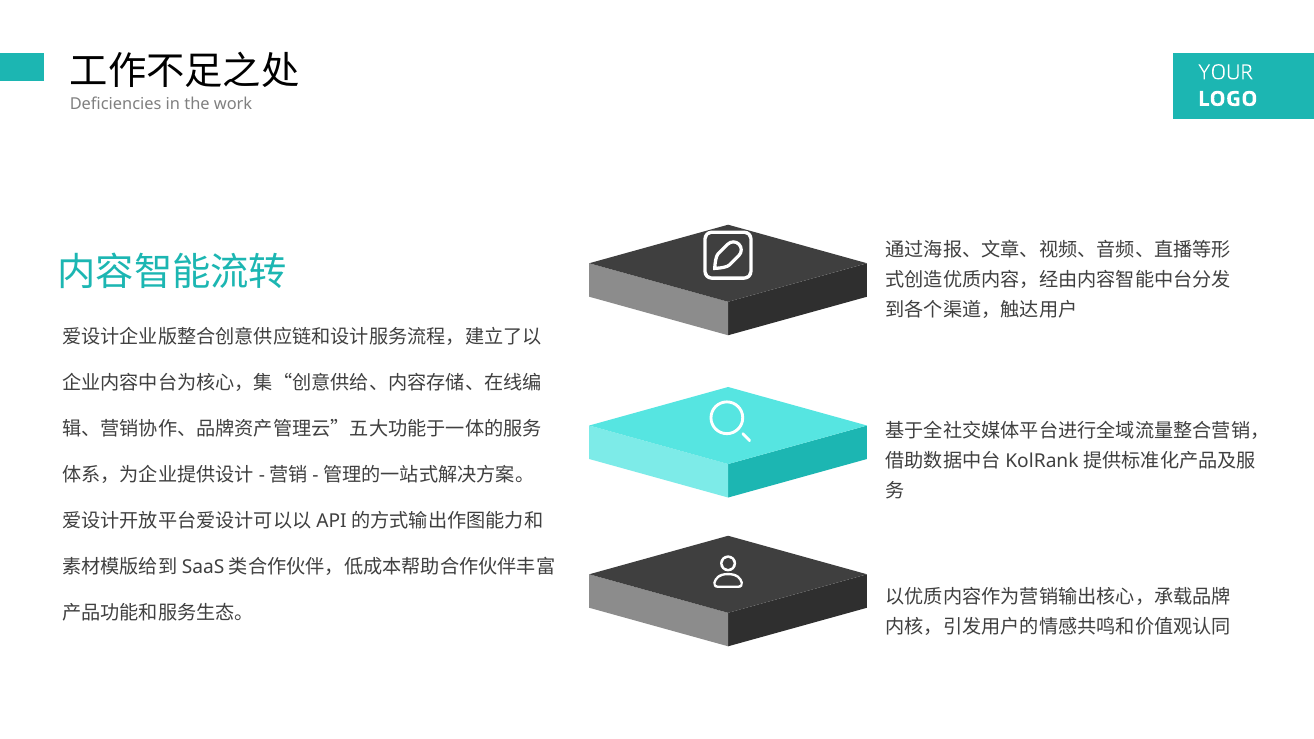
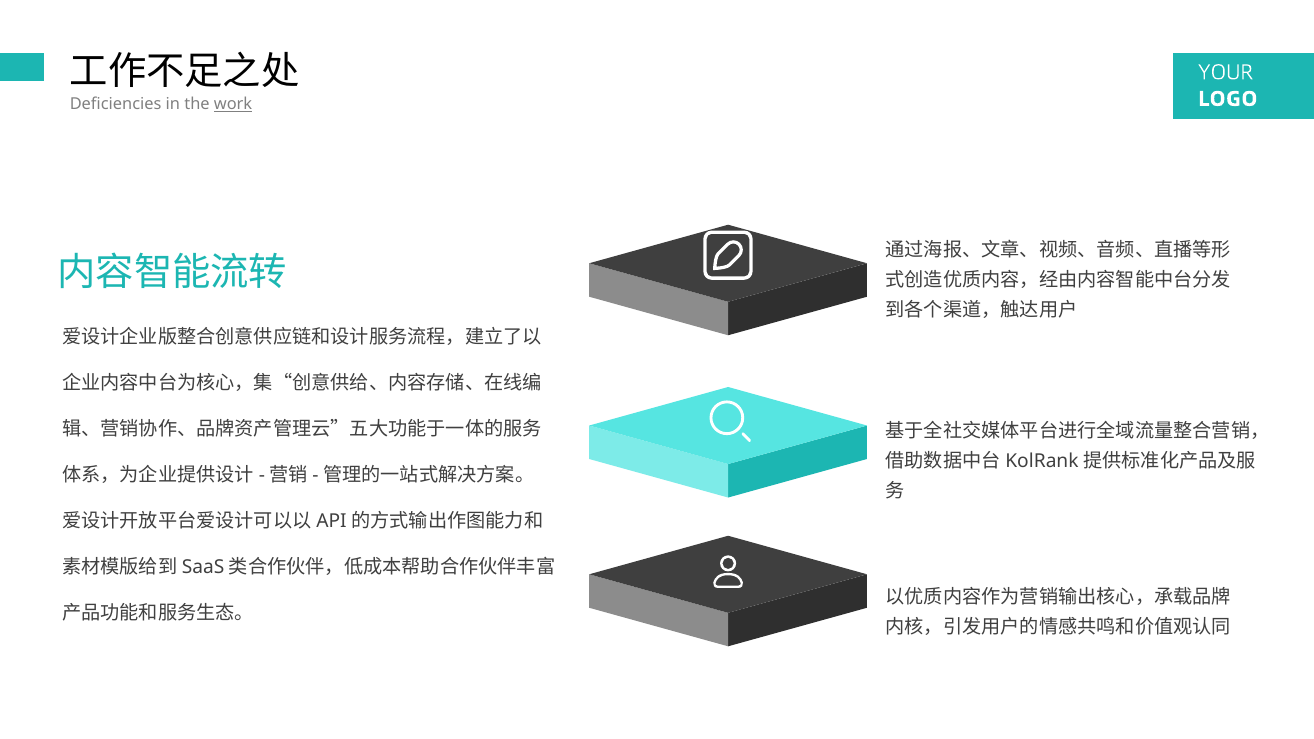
work underline: none -> present
